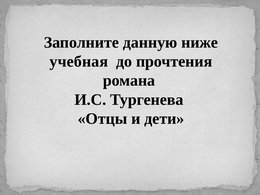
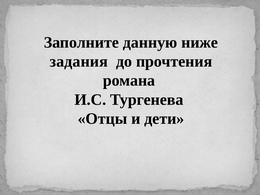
учебная: учебная -> задания
